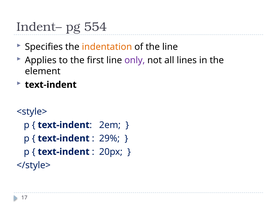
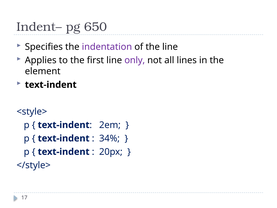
554: 554 -> 650
indentation colour: orange -> purple
29%: 29% -> 34%
